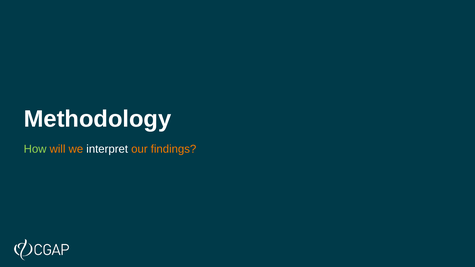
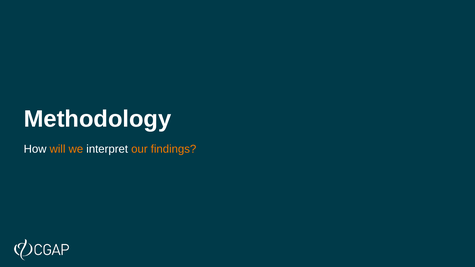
How colour: light green -> white
